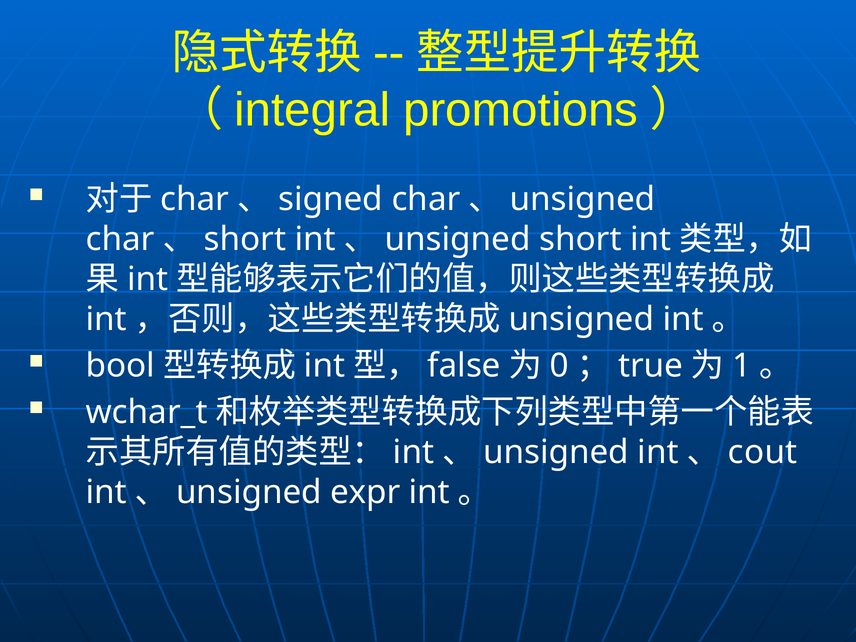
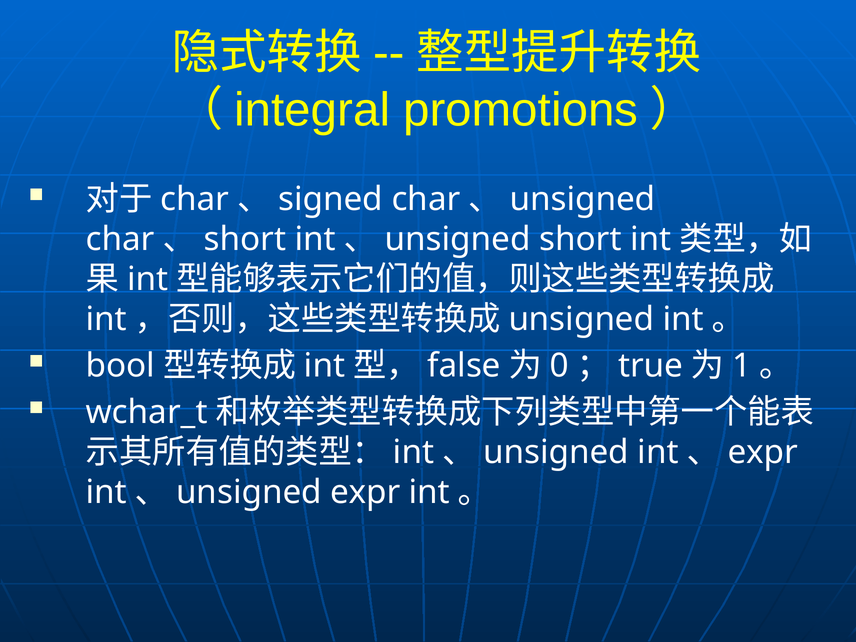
cout at (763, 452): cout -> expr
